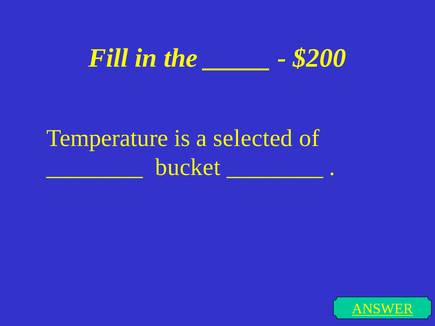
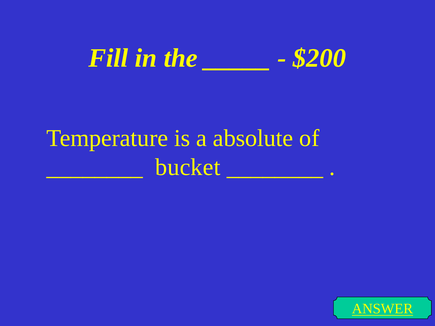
selected: selected -> absolute
